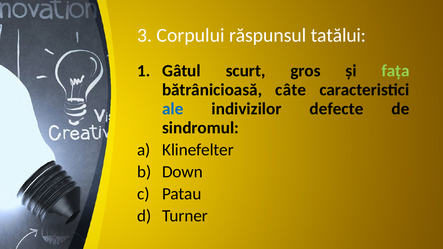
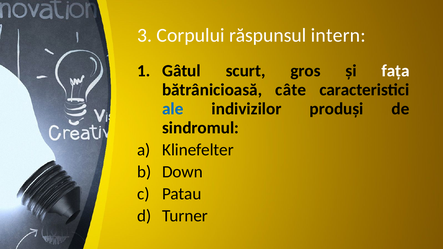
tatălui: tatălui -> intern
fața colour: light green -> white
defecte: defecte -> produși
